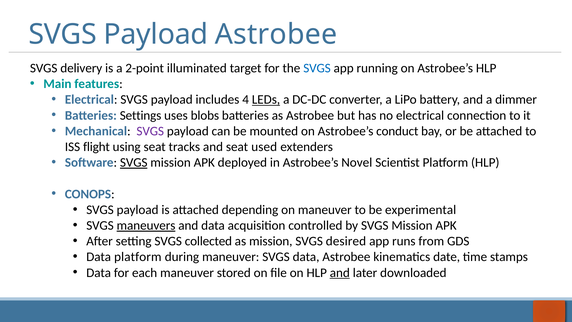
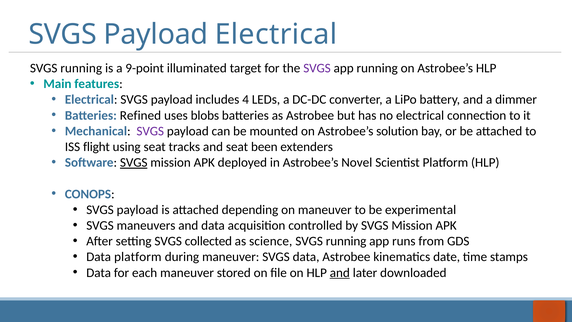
Payload Astrobee: Astrobee -> Electrical
delivery at (81, 68): delivery -> running
2-point: 2-point -> 9-point
SVGS at (317, 68) colour: blue -> purple
LEDs underline: present -> none
Settings: Settings -> Refined
conduct: conduct -> solution
used: used -> been
maneuvers underline: present -> none
as mission: mission -> science
desired at (346, 241): desired -> running
